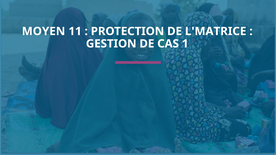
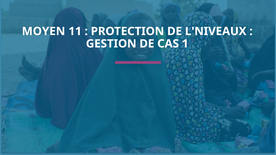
L'MATRICE: L'MATRICE -> L'NIVEAUX
